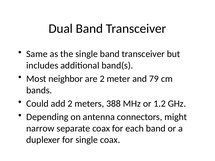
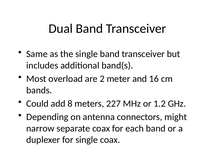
neighbor: neighbor -> overload
79: 79 -> 16
add 2: 2 -> 8
388: 388 -> 227
